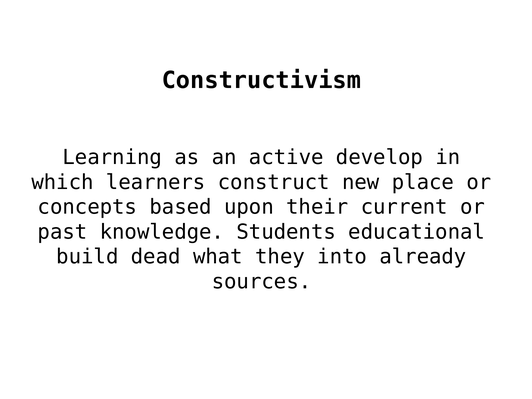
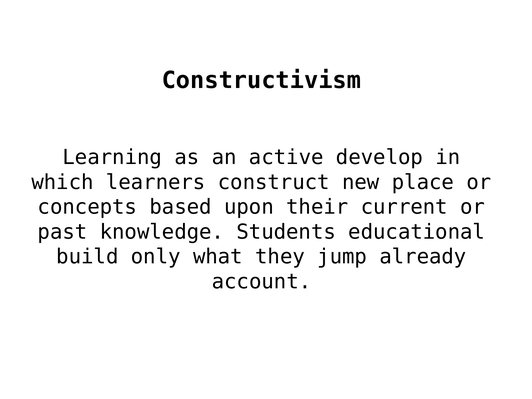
dead: dead -> only
into: into -> jump
sources: sources -> account
